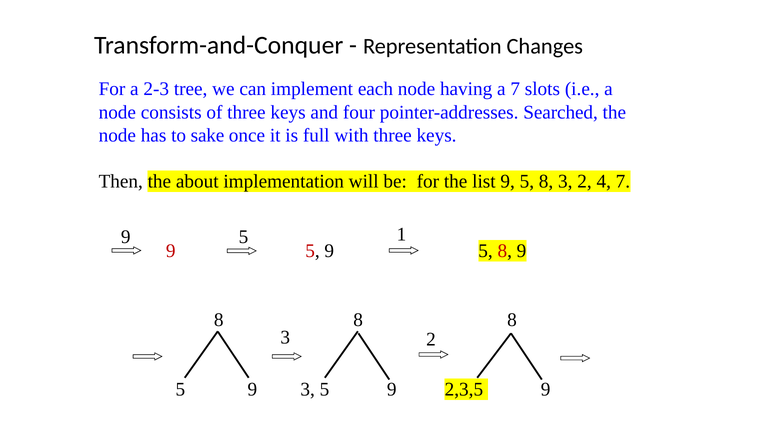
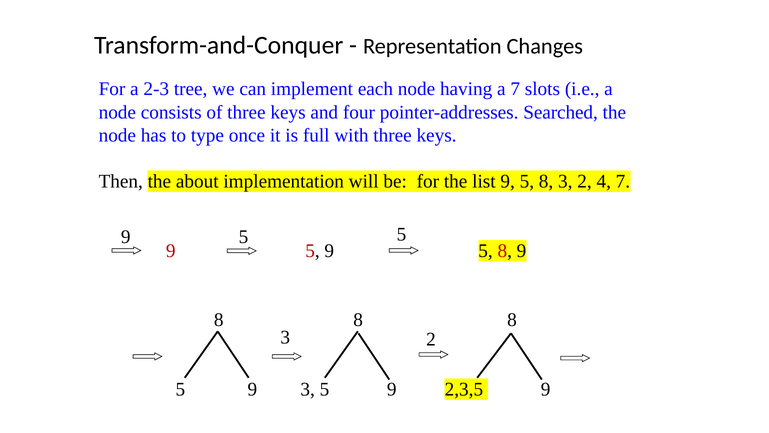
sake: sake -> type
5 1: 1 -> 5
